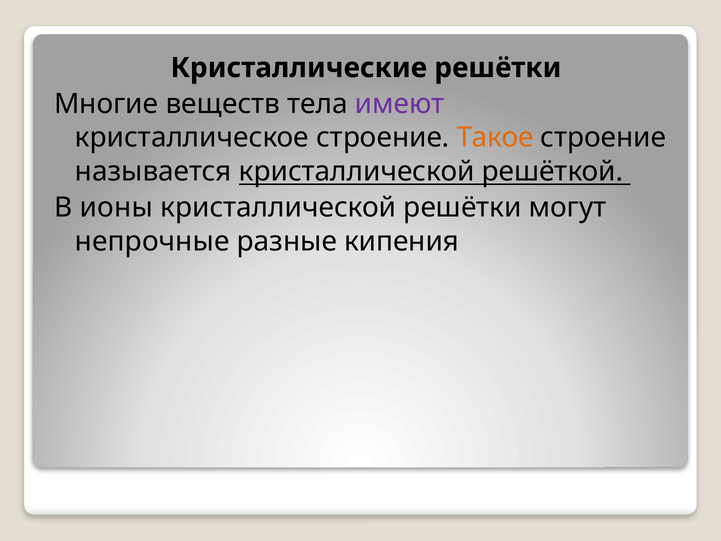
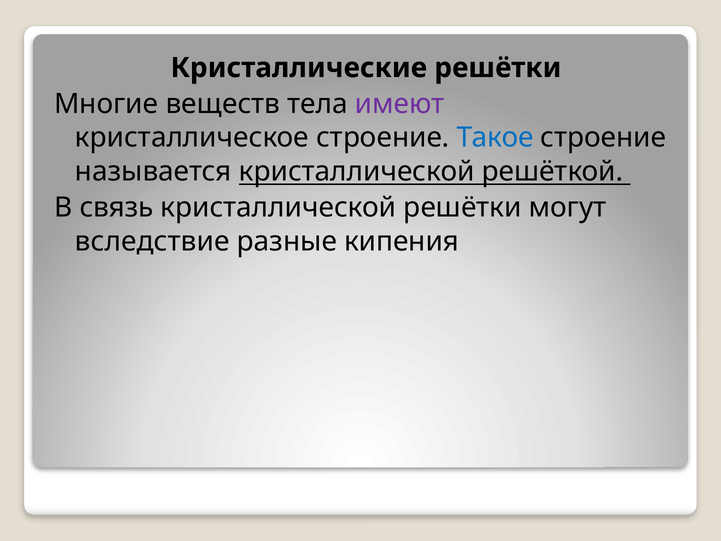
Такое colour: orange -> blue
ионы: ионы -> связь
непрочные: непрочные -> вследствие
